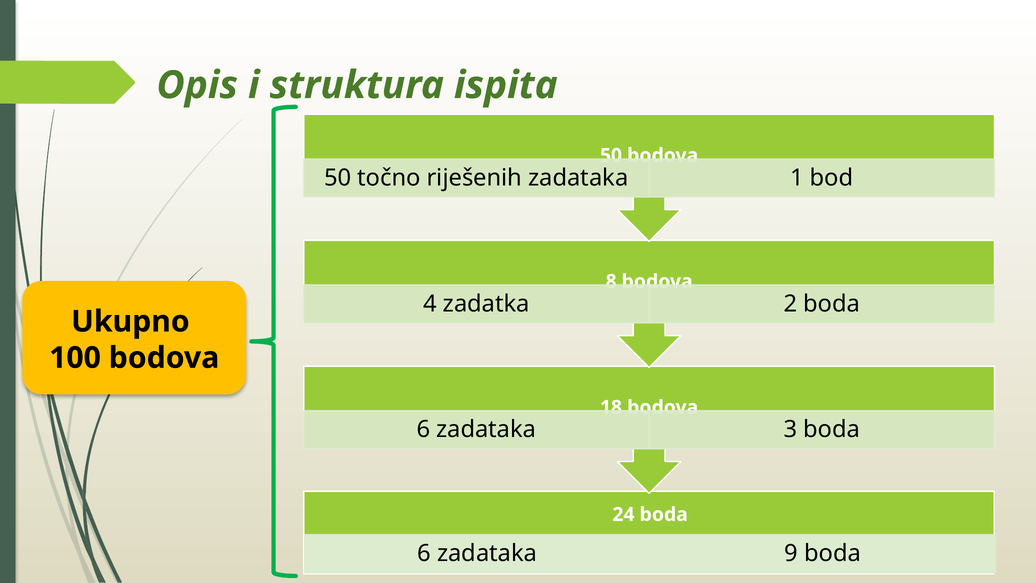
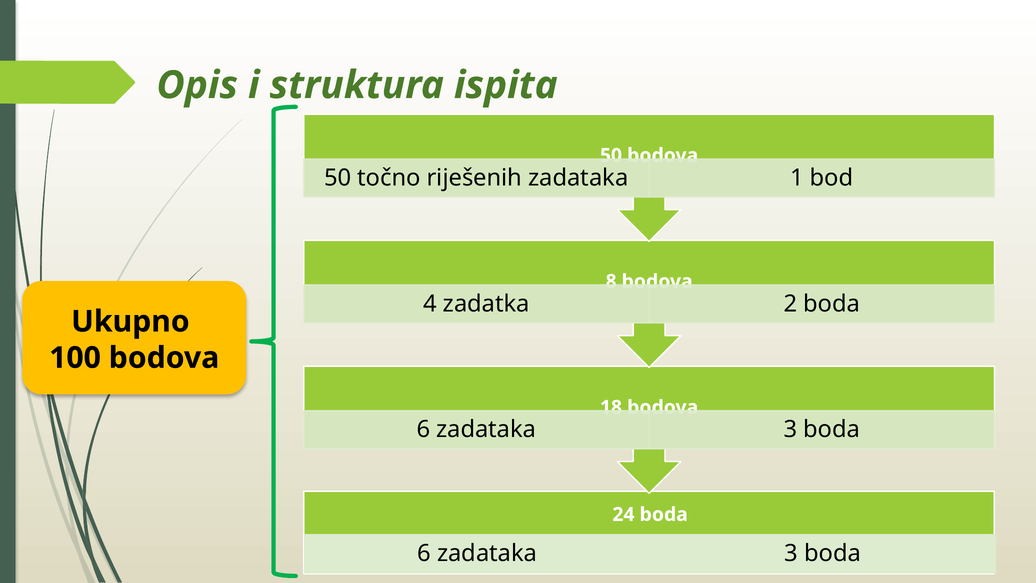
9 at (791, 553): 9 -> 3
